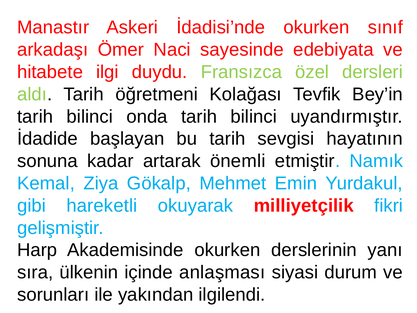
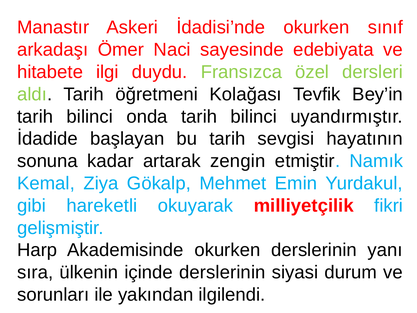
önemli: önemli -> zengin
içinde anlaşması: anlaşması -> derslerinin
